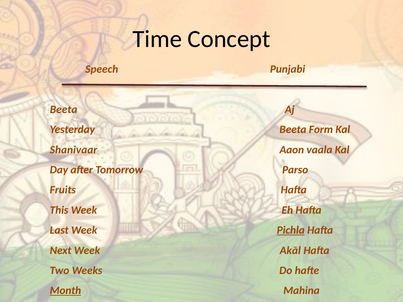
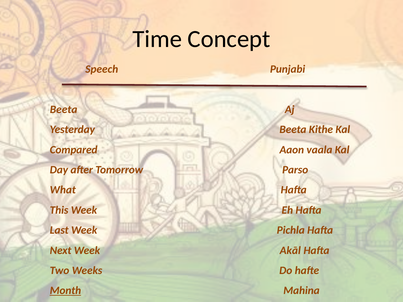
Form: Form -> Kithe
Shanivaar: Shanivaar -> Compared
Fruits: Fruits -> What
Pichla underline: present -> none
